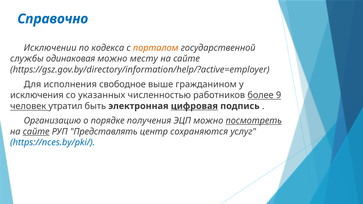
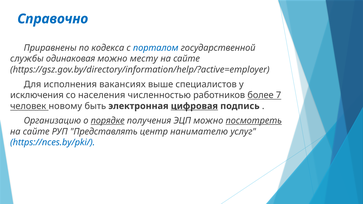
Исключении: Исключении -> Приравнены
порталом colour: orange -> blue
свободное: свободное -> вакансиях
гражданином: гражданином -> специалистов
указанных: указанных -> населения
9: 9 -> 7
утратил: утратил -> новому
порядке underline: none -> present
сайте at (36, 132) underline: present -> none
сохраняются: сохраняются -> нанимателю
